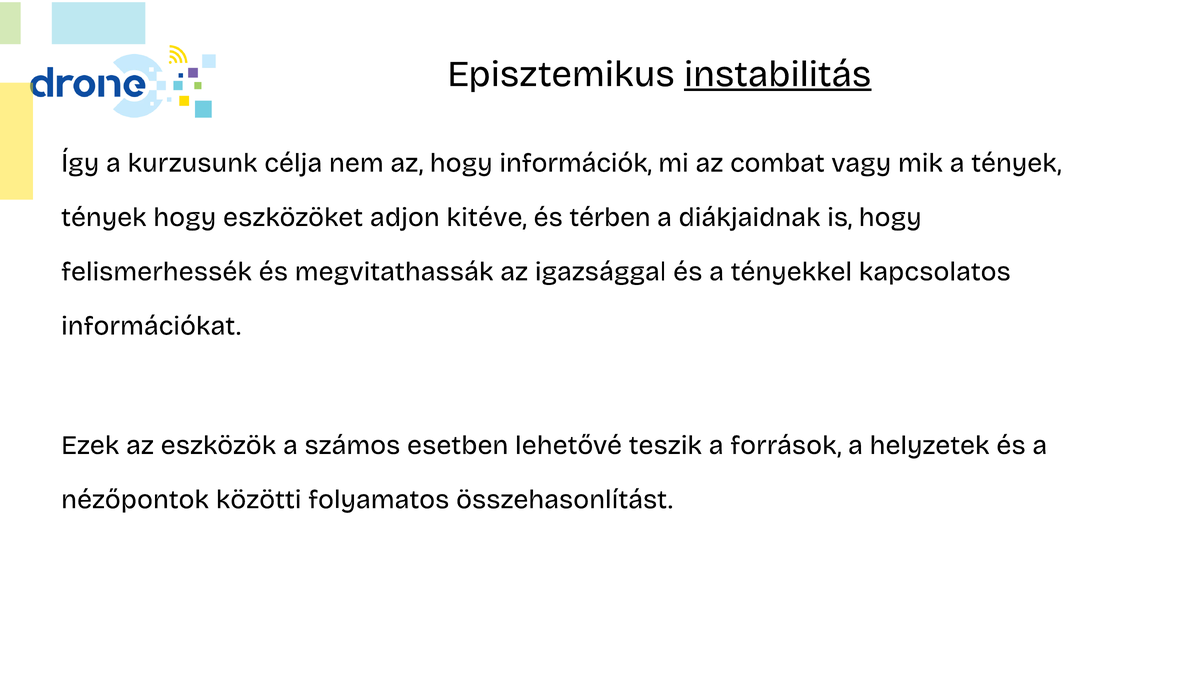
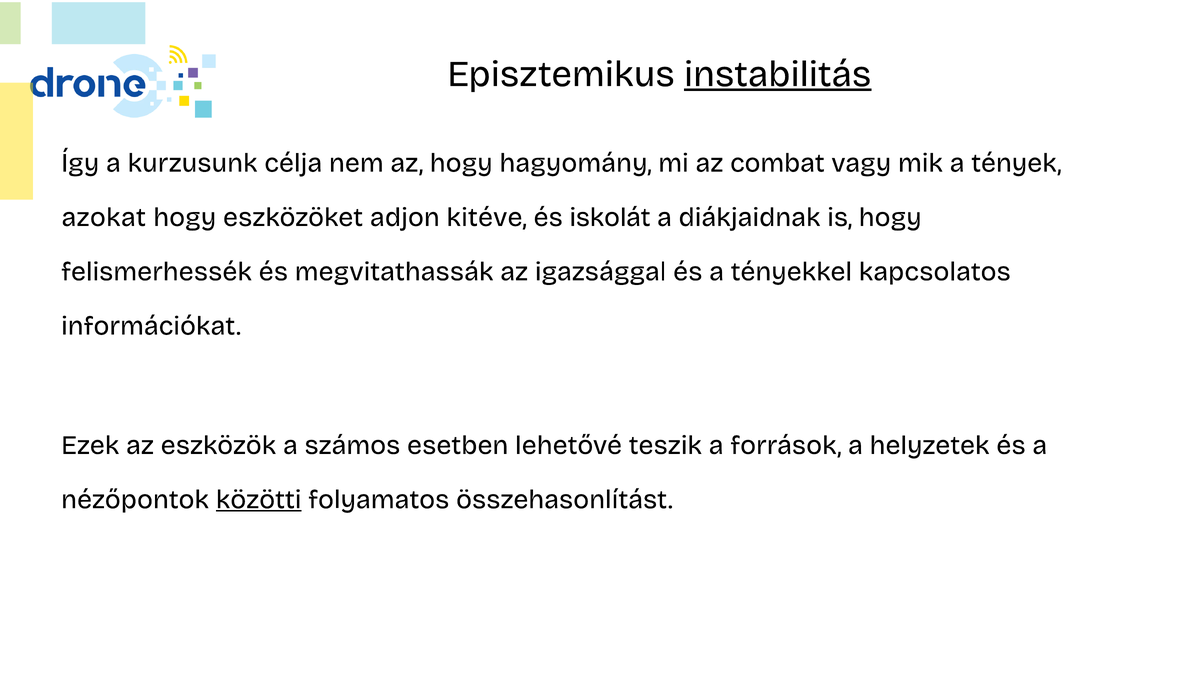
információk: információk -> hagyomány
tények at (104, 217): tények -> azokat
térben: térben -> iskolát
közötti underline: none -> present
